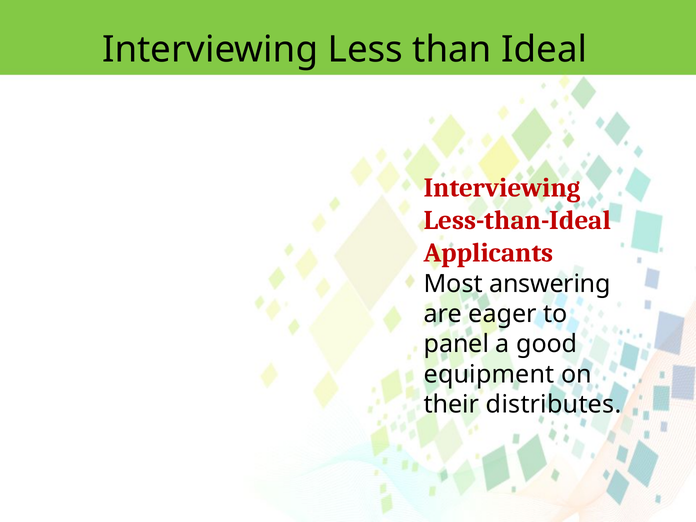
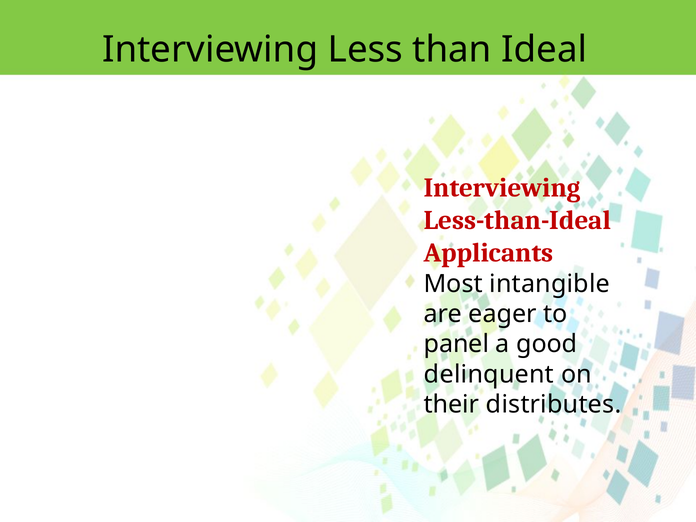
answering: answering -> intangible
equipment: equipment -> delinquent
